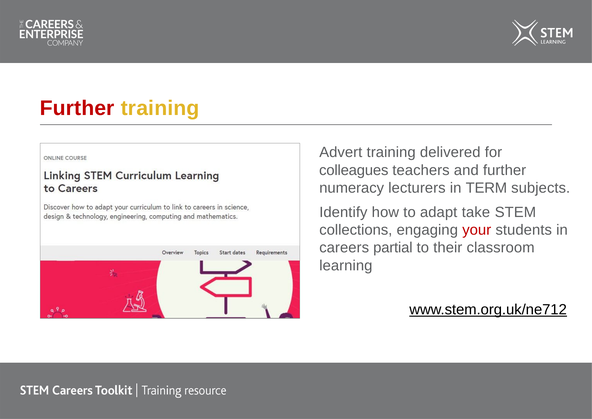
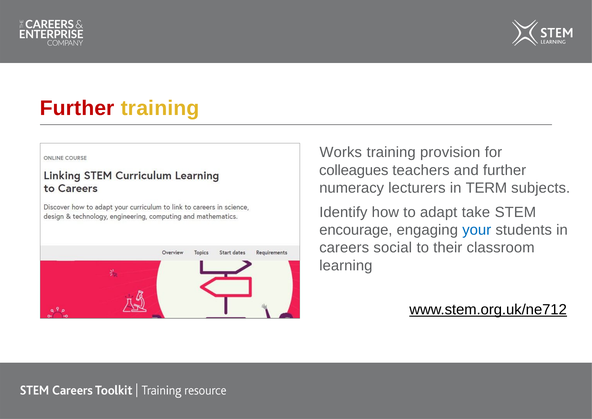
Advert: Advert -> Works
delivered: delivered -> provision
collections: collections -> encourage
your colour: red -> blue
partial: partial -> social
